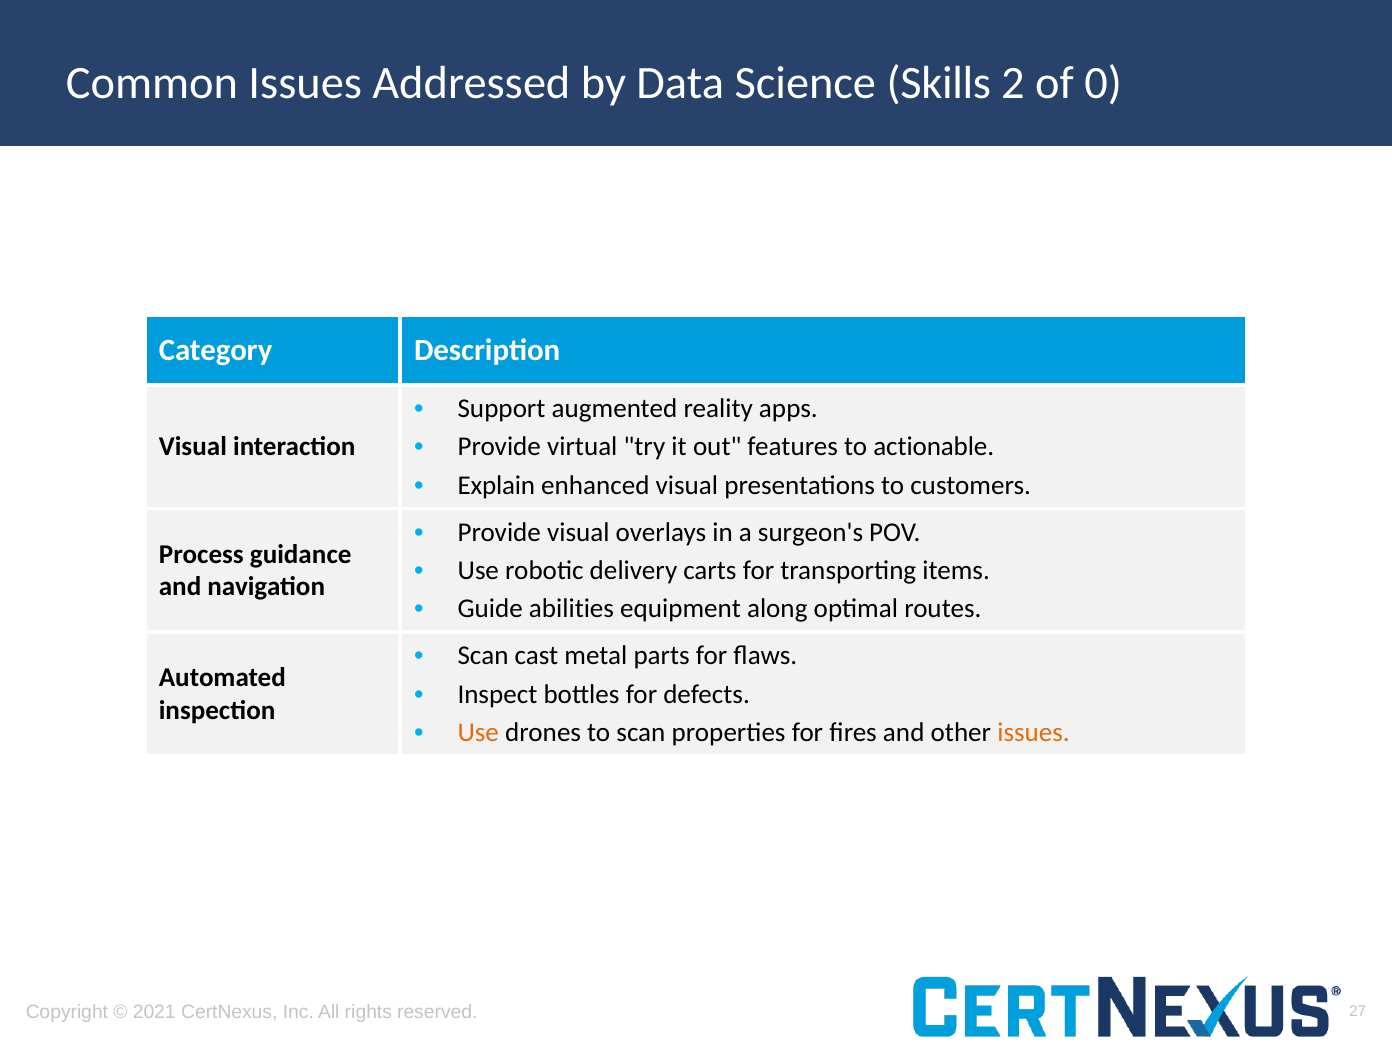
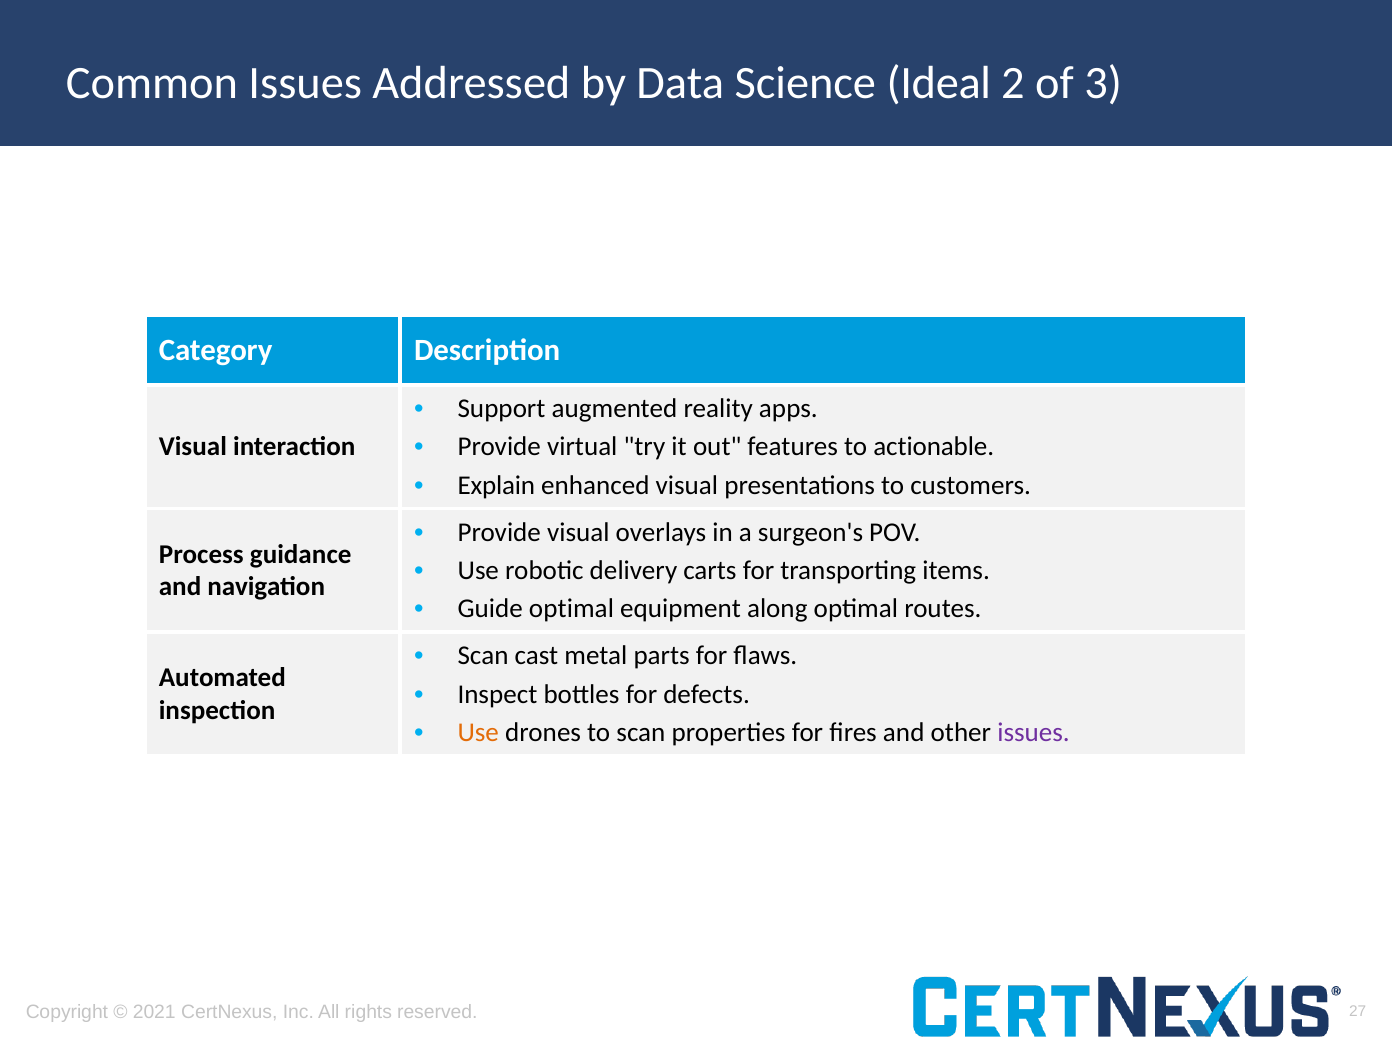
Skills: Skills -> Ideal
0: 0 -> 3
Guide abilities: abilities -> optimal
issues at (1034, 733) colour: orange -> purple
